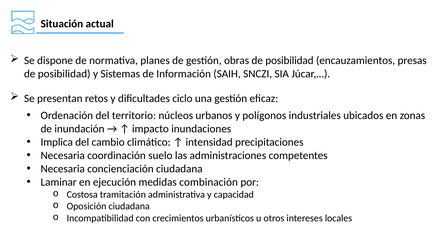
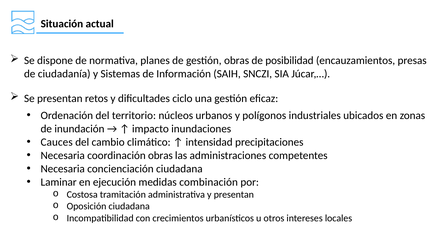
posibilidad at (64, 74): posibilidad -> ciudadanía
Implica: Implica -> Cauces
coordinación suelo: suelo -> obras
y capacidad: capacidad -> presentan
